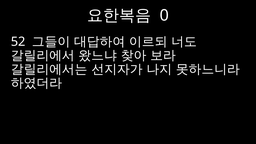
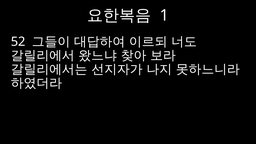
0: 0 -> 1
